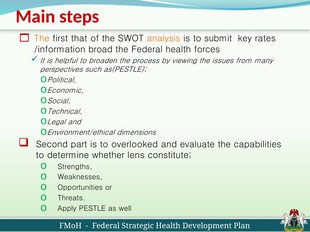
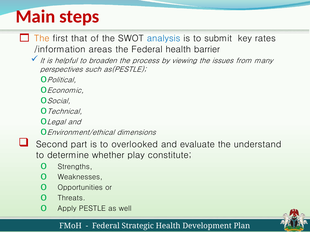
analysis colour: orange -> blue
broad: broad -> areas
forces: forces -> barrier
capabilities: capabilities -> understand
lens: lens -> play
